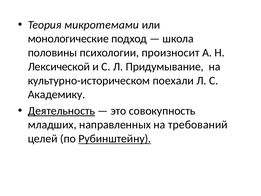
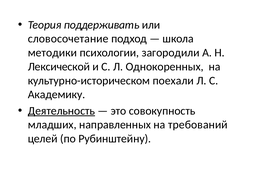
микротемами: микротемами -> поддерживать
монологические: монологические -> словосочетание
половины: половины -> методики
произносит: произносит -> загородили
Придумывание: Придумывание -> Однокоренных
Рубинштейну underline: present -> none
